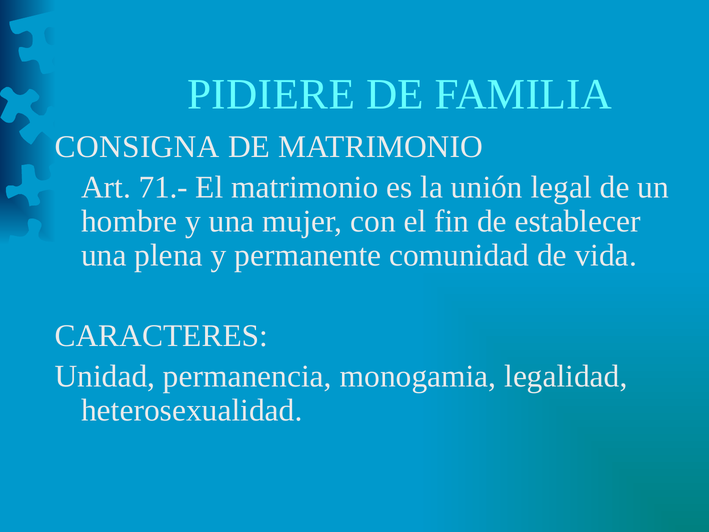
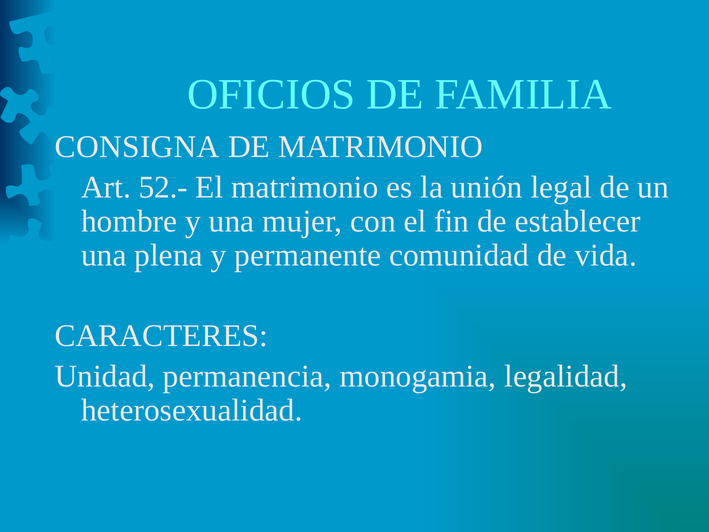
PIDIERE: PIDIERE -> OFICIOS
71.-: 71.- -> 52.-
